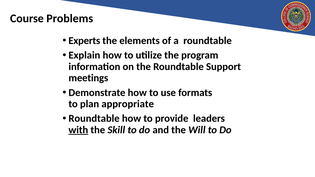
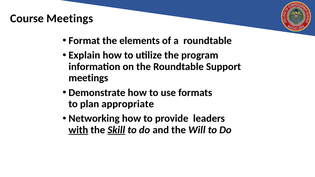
Course Problems: Problems -> Meetings
Experts: Experts -> Format
Roundtable at (94, 119): Roundtable -> Networking
Skill underline: none -> present
